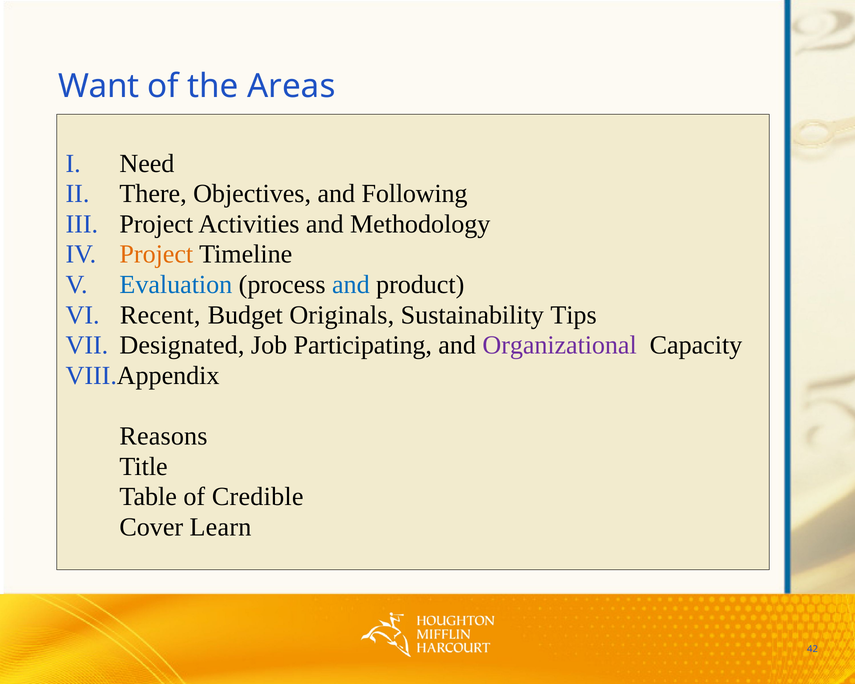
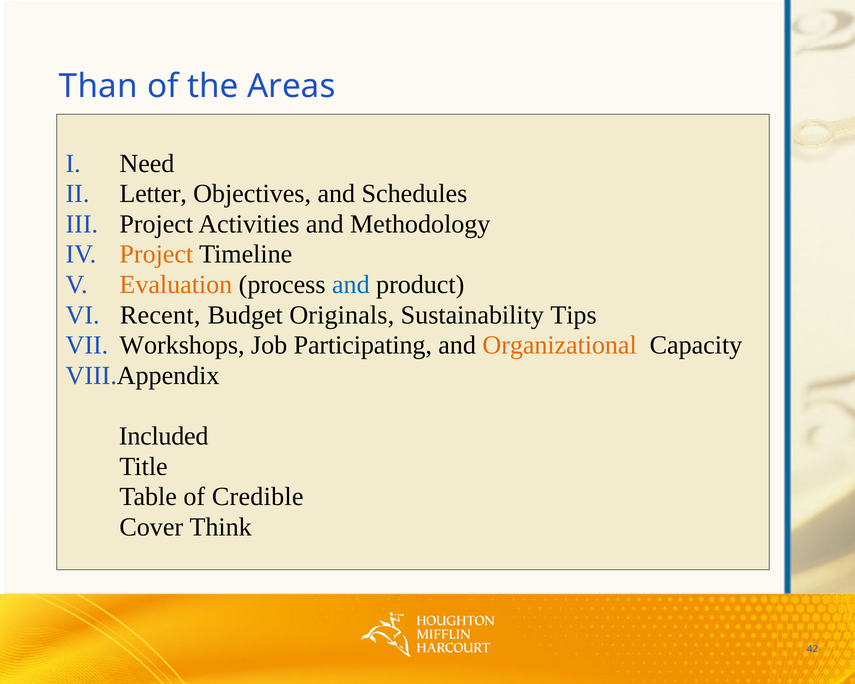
Want: Want -> Than
There: There -> Letter
Following: Following -> Schedules
Evaluation colour: blue -> orange
Designated: Designated -> Workshops
Organizational colour: purple -> orange
Reasons: Reasons -> Included
Learn: Learn -> Think
